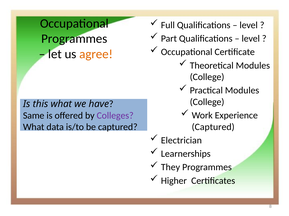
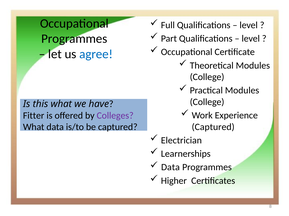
agree colour: orange -> blue
Same: Same -> Fitter
They at (170, 168): They -> Data
